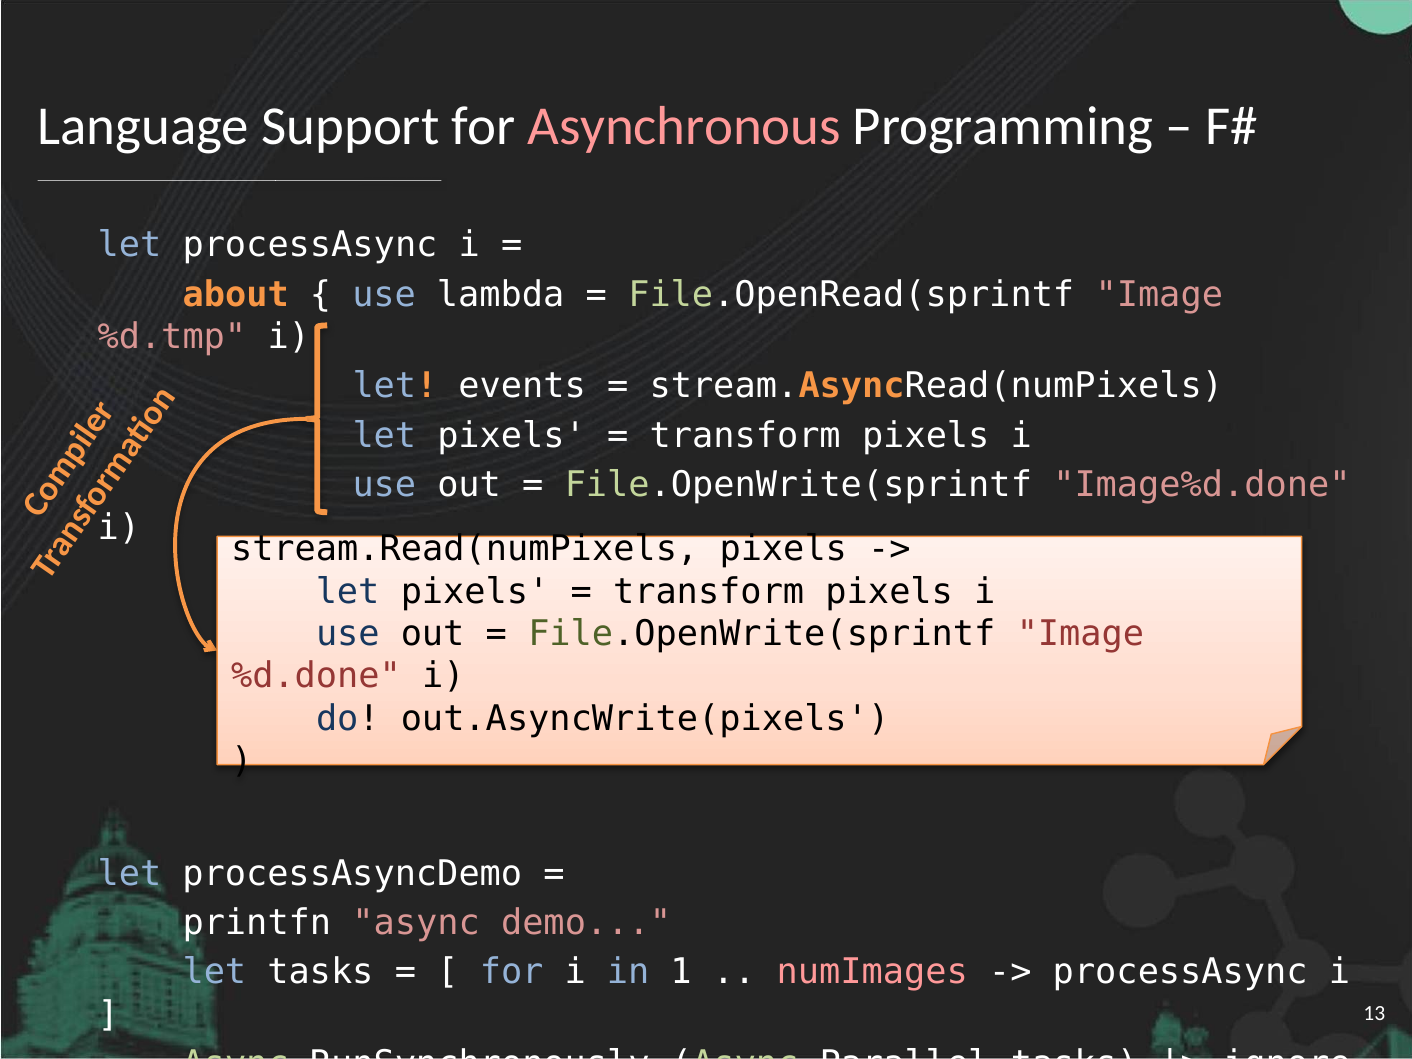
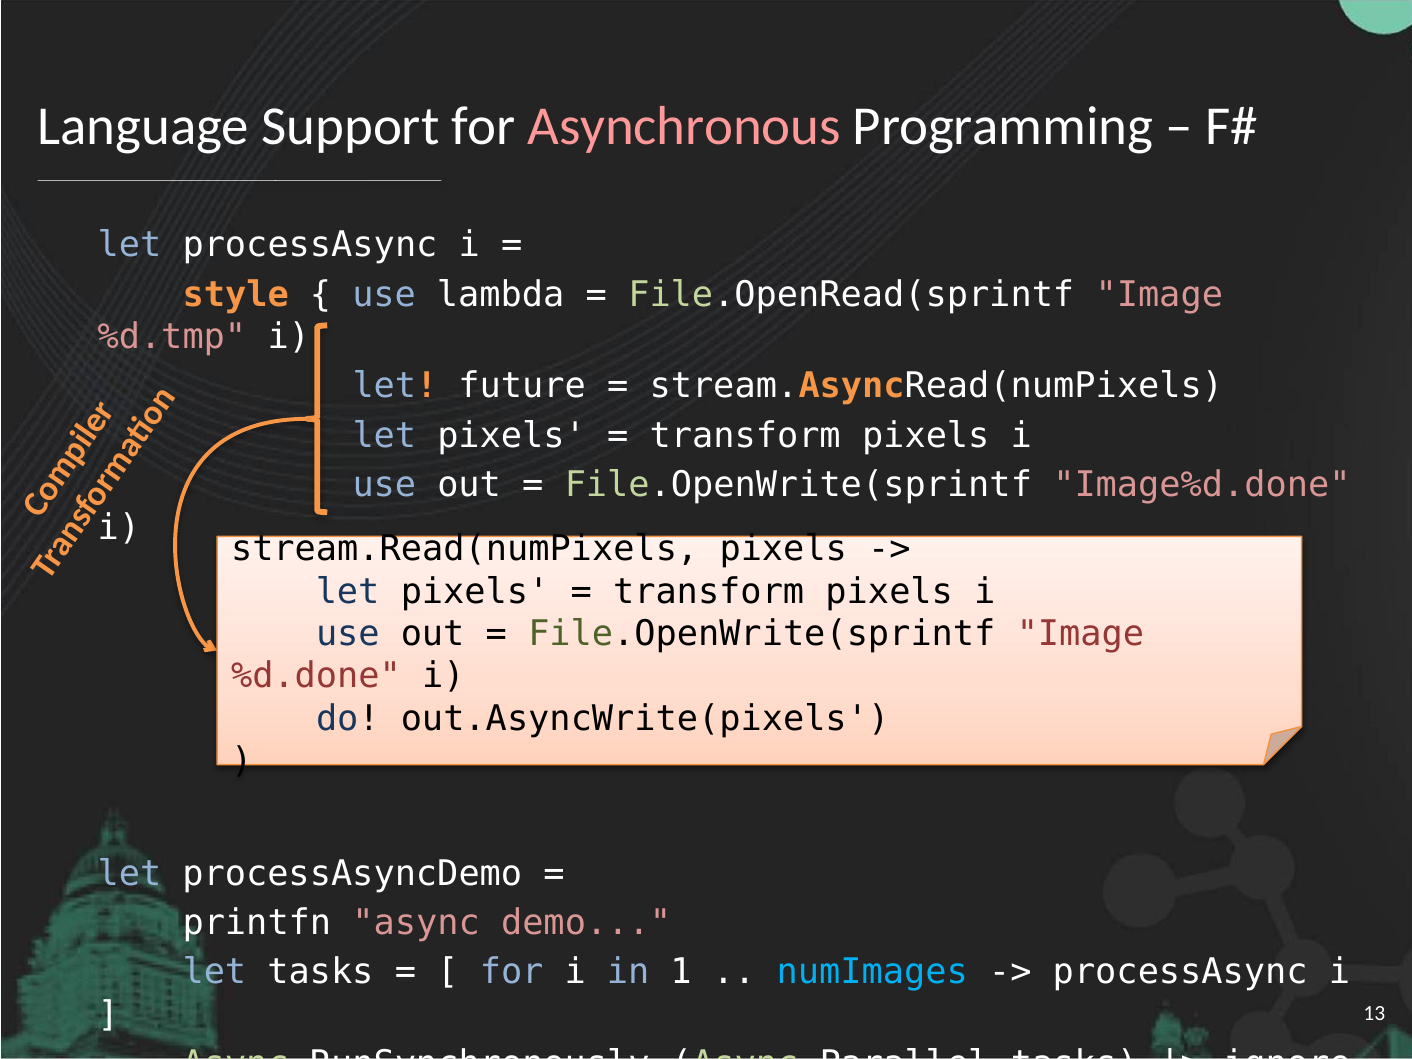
about: about -> style
events: events -> future
numImages colour: pink -> light blue
